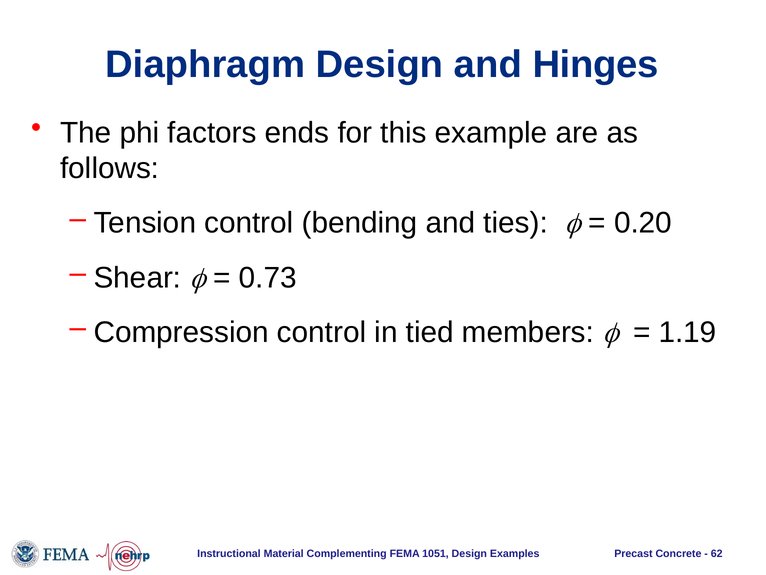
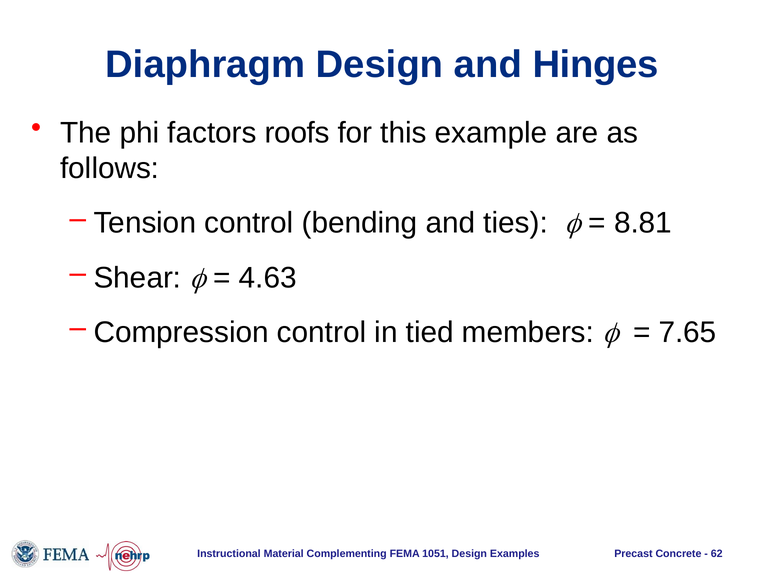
ends: ends -> roofs
0.20: 0.20 -> 8.81
0.73: 0.73 -> 4.63
1.19: 1.19 -> 7.65
